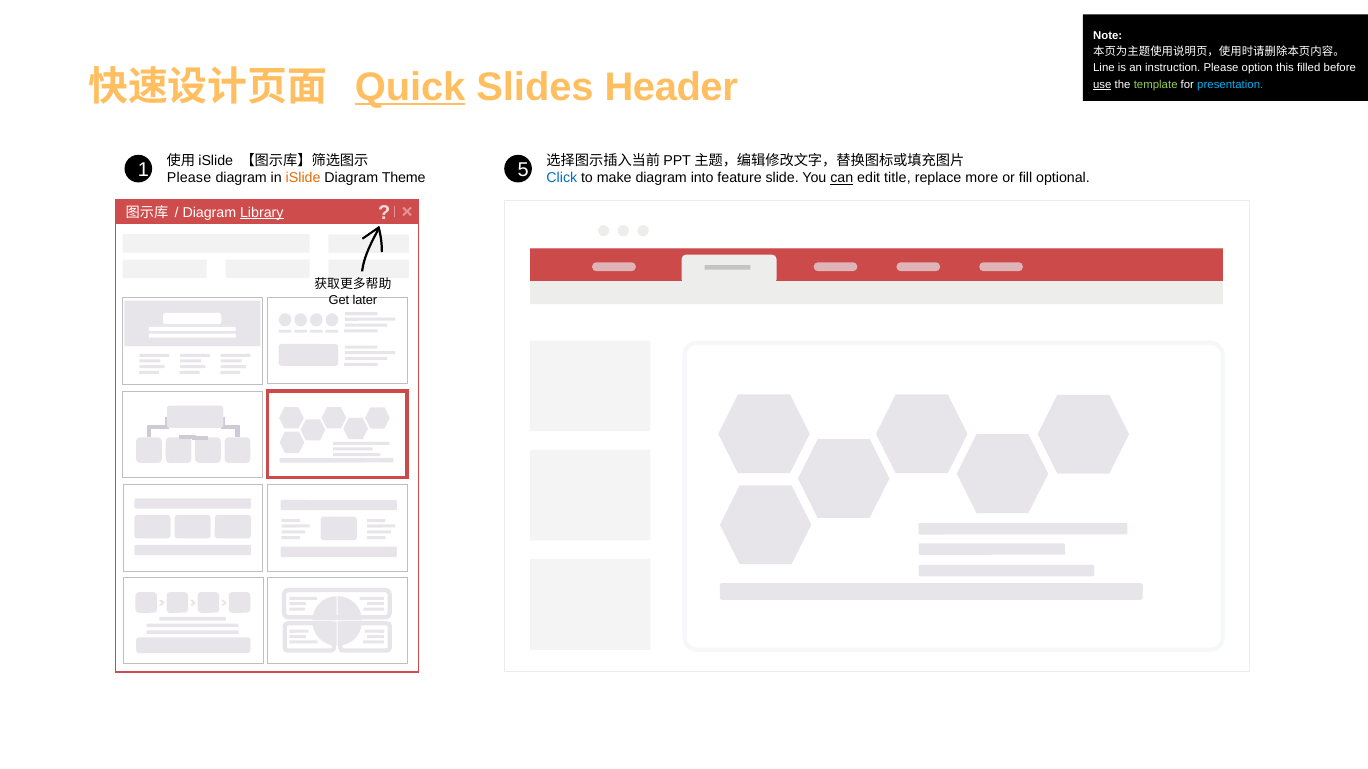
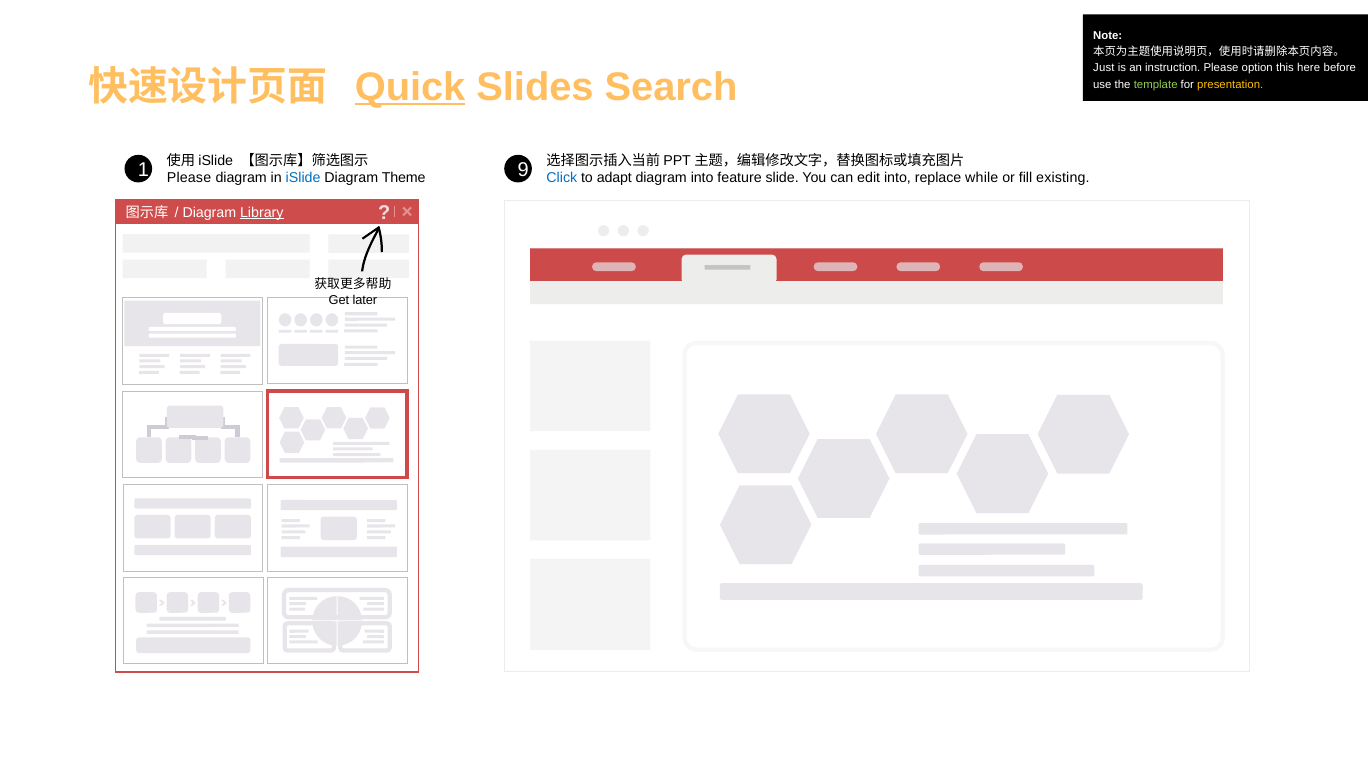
Line: Line -> Just
filled: filled -> here
Header: Header -> Search
use underline: present -> none
presentation colour: light blue -> yellow
5: 5 -> 9
iSlide colour: orange -> blue
make: make -> adapt
can underline: present -> none
edit title: title -> into
more: more -> while
optional: optional -> existing
